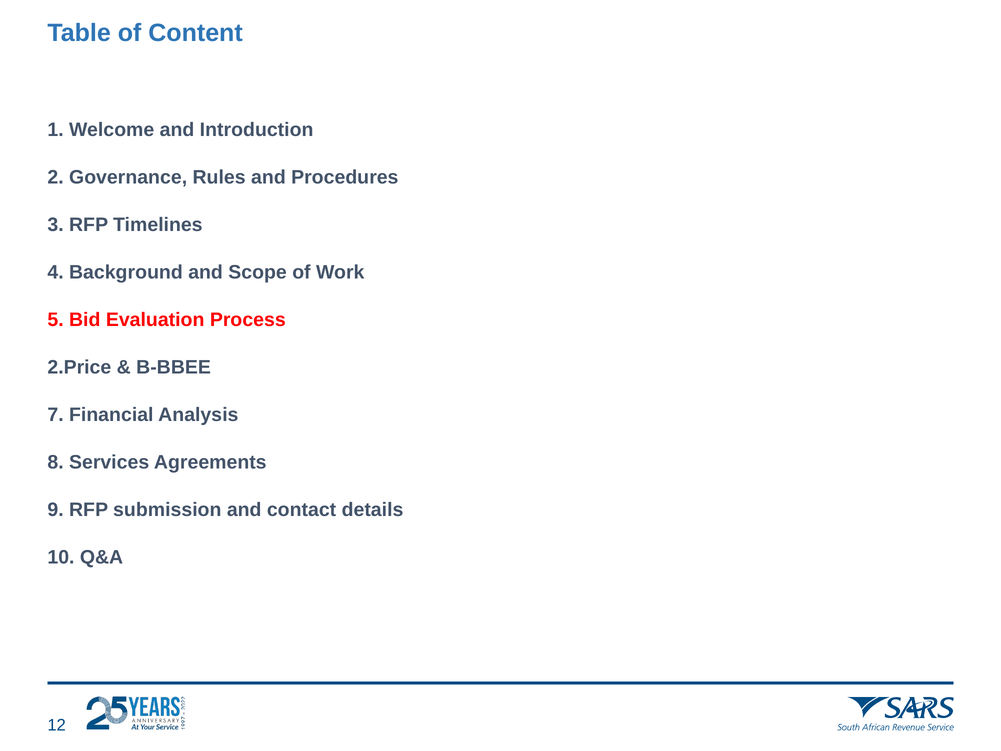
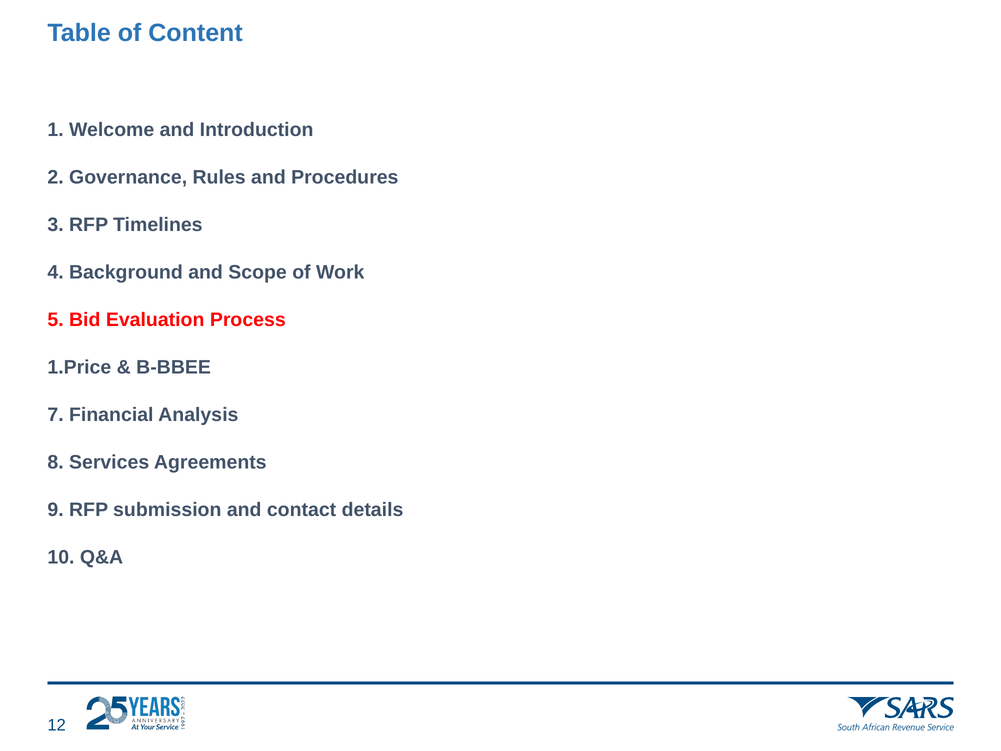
2.Price: 2.Price -> 1.Price
